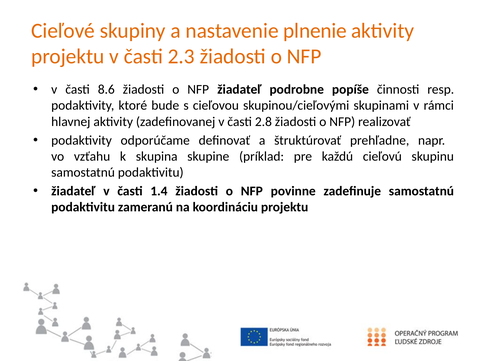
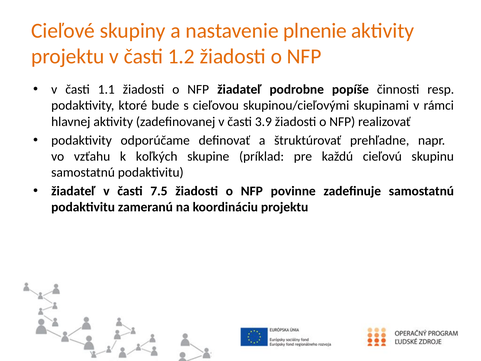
2.3: 2.3 -> 1.2
8.6: 8.6 -> 1.1
2.8: 2.8 -> 3.9
skupina: skupina -> koľkých
1.4: 1.4 -> 7.5
